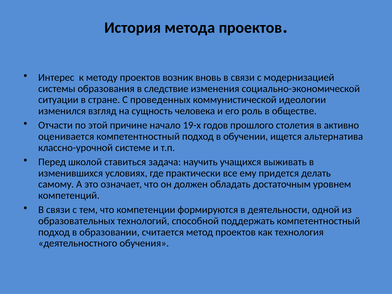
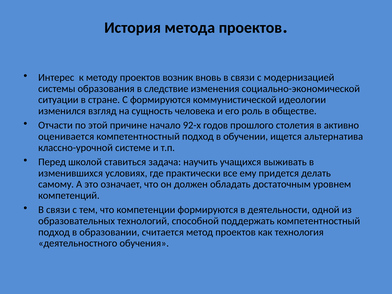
С проведенных: проведенных -> формируются
19-х: 19-х -> 92-х
